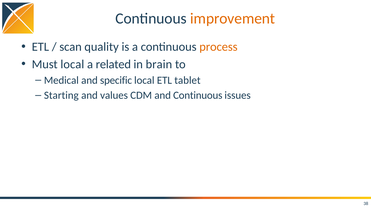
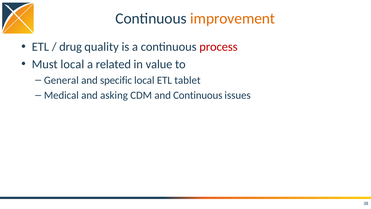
scan: scan -> drug
process colour: orange -> red
brain: brain -> value
Medical: Medical -> General
Starting: Starting -> Medical
values: values -> asking
